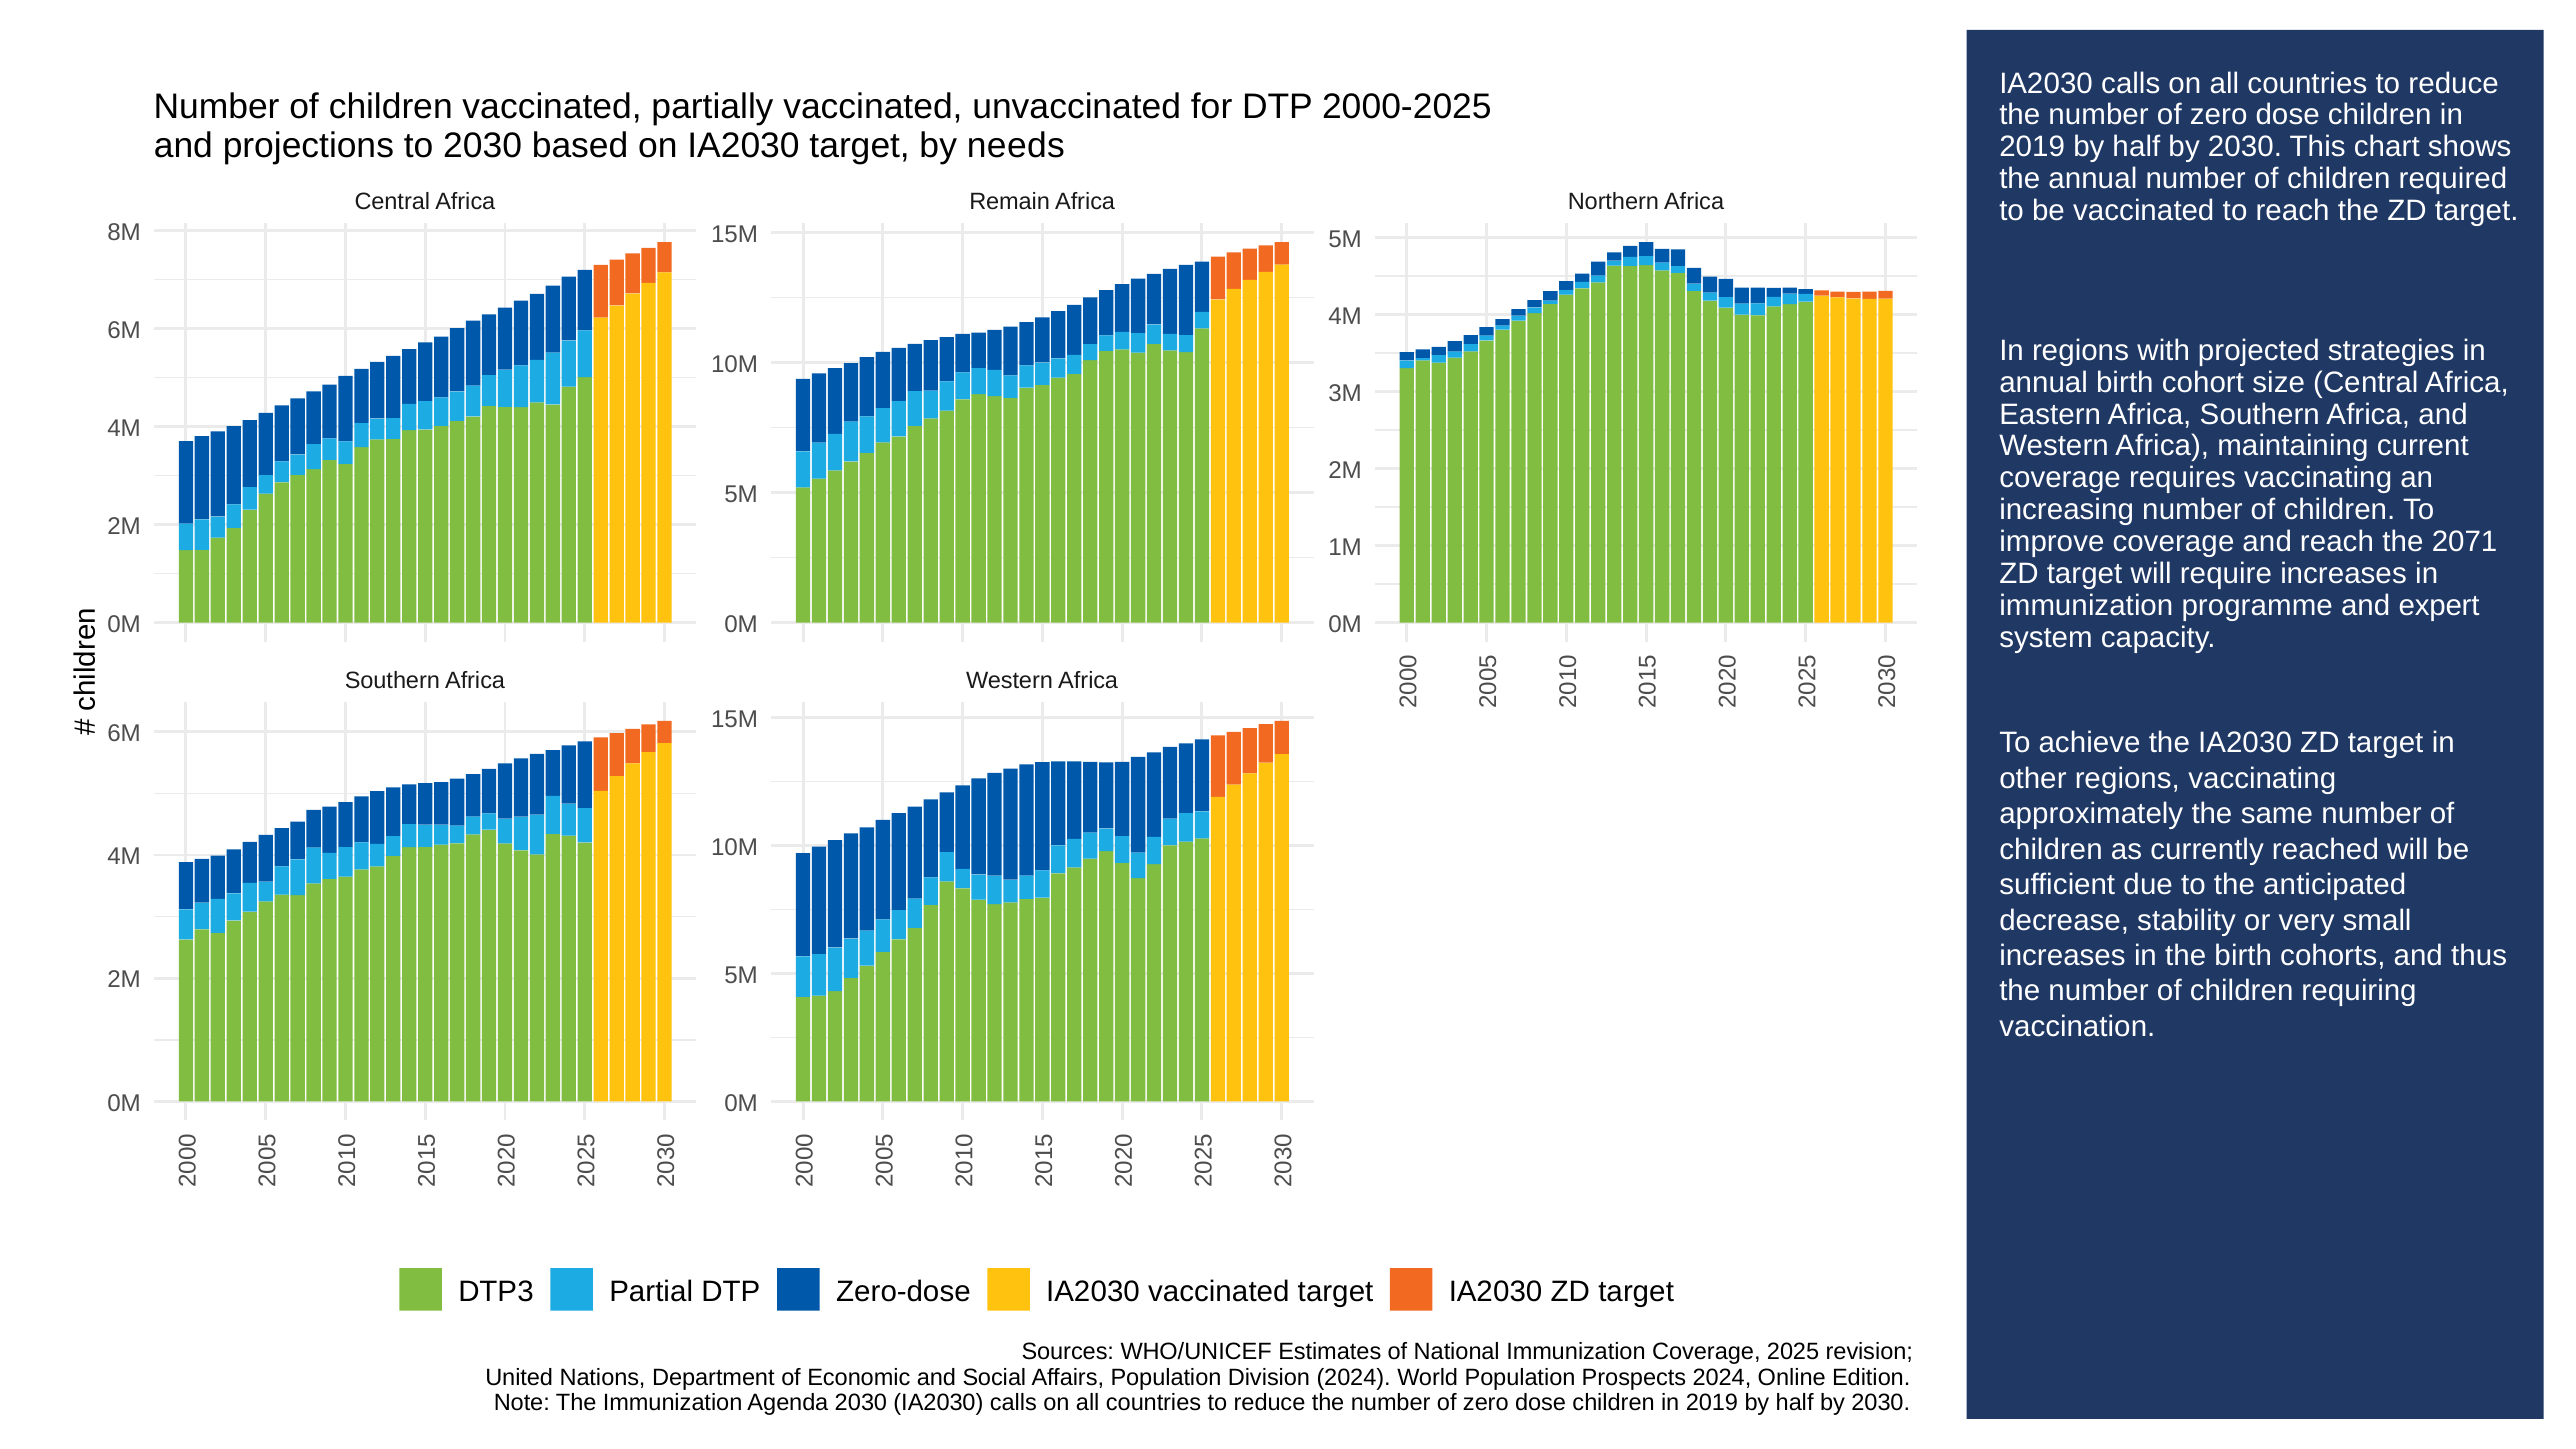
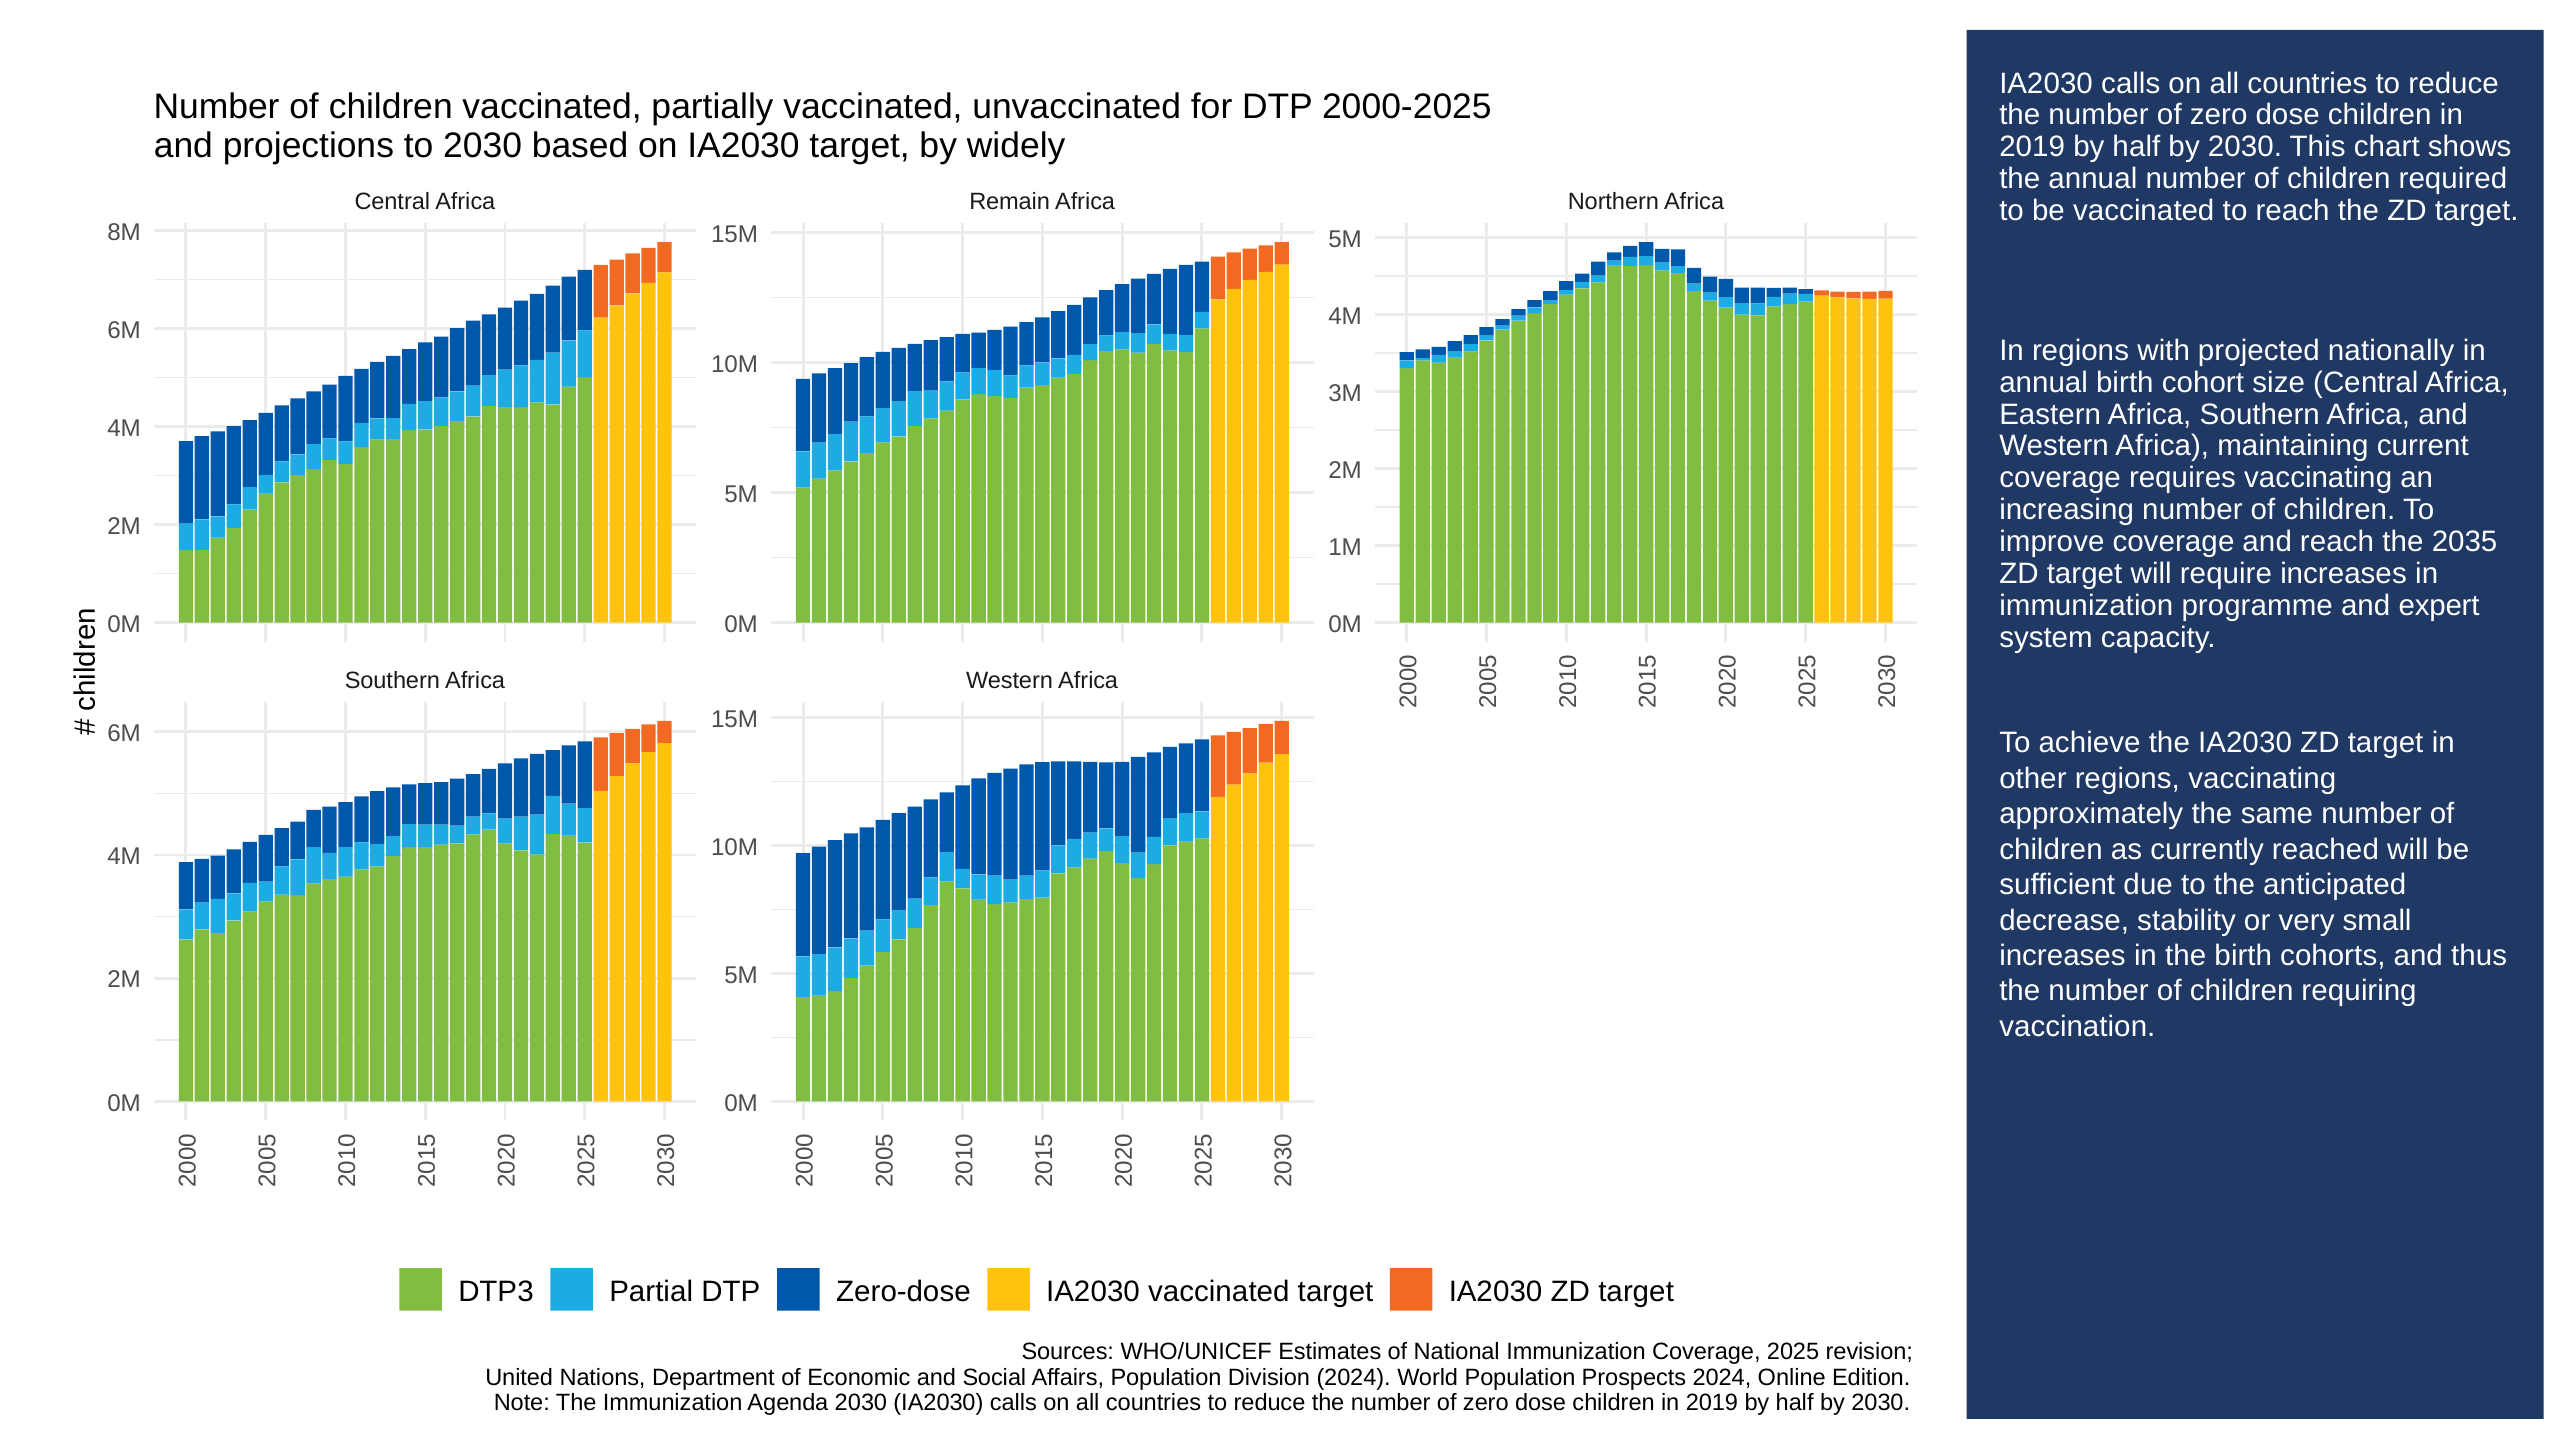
needs: needs -> widely
strategies: strategies -> nationally
2071: 2071 -> 2035
